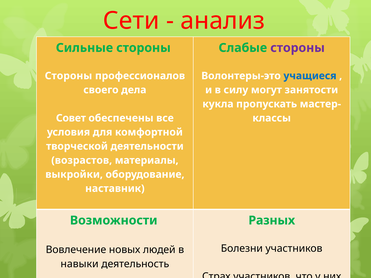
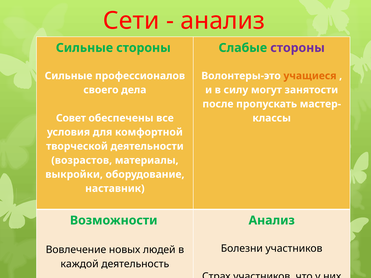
Стороны at (68, 76): Стороны -> Сильные
учащиеся colour: blue -> orange
кукла at (218, 104): кукла -> после
Разных at (272, 221): Разных -> Анализ
навыки: навыки -> каждой
